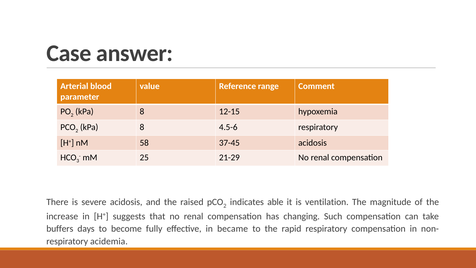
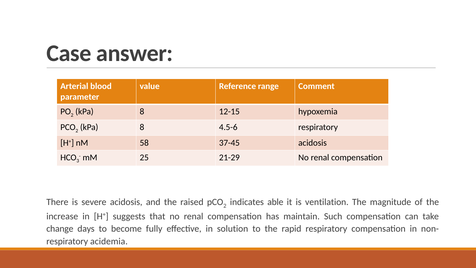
changing: changing -> maintain
buffers: buffers -> change
became: became -> solution
